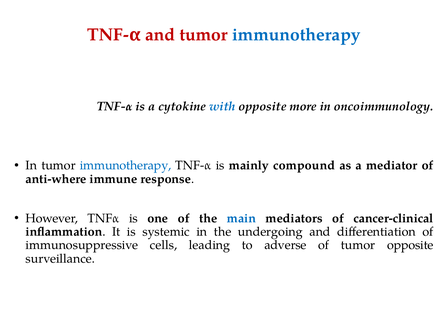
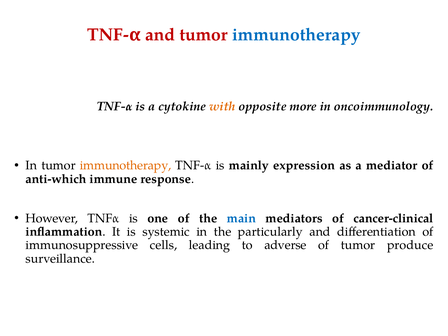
with colour: blue -> orange
immunotherapy at (126, 165) colour: blue -> orange
compound: compound -> expression
anti-where: anti-where -> anti-which
undergoing: undergoing -> particularly
tumor opposite: opposite -> produce
